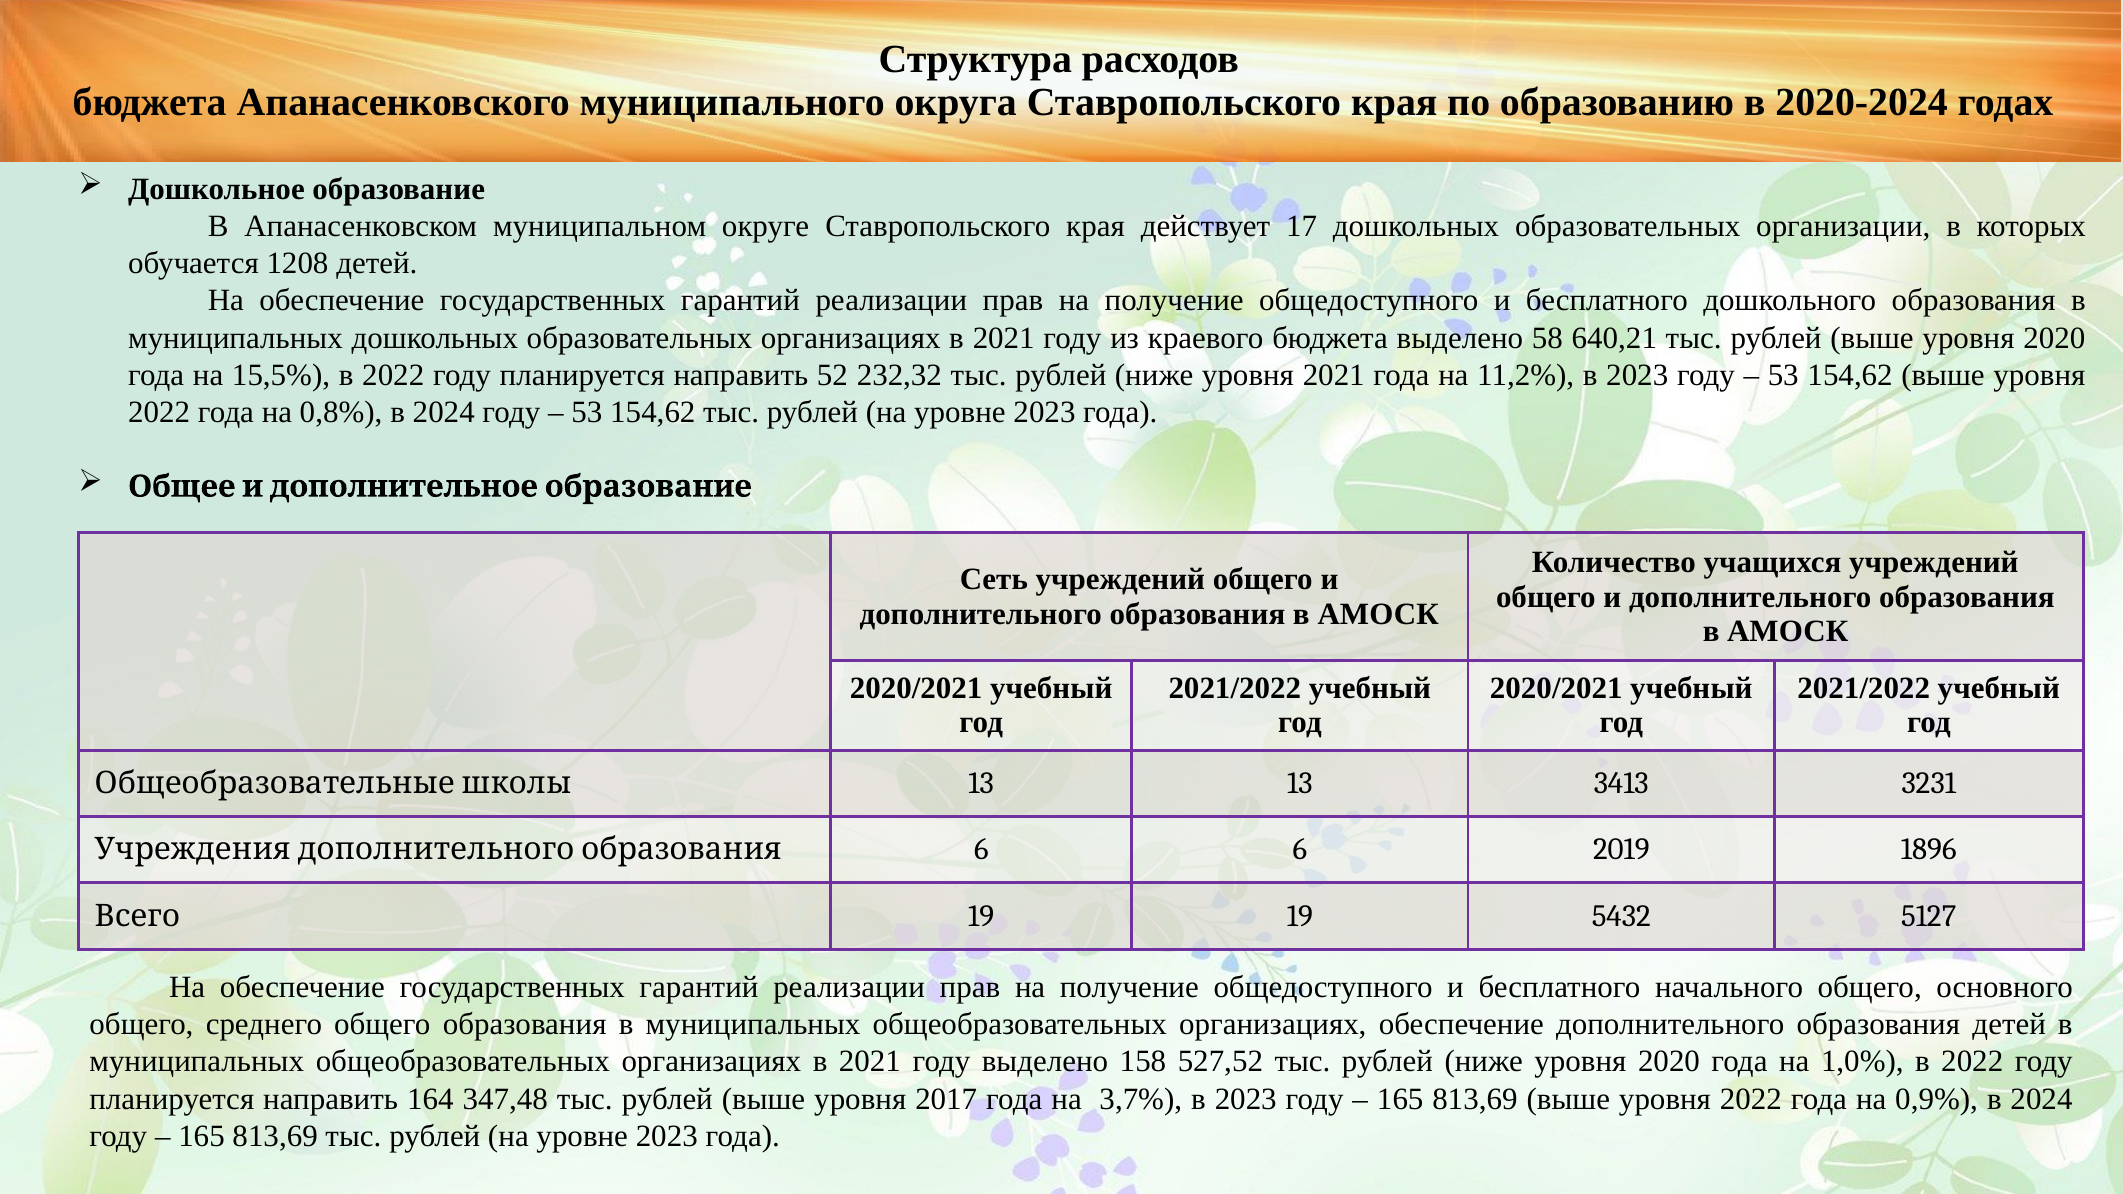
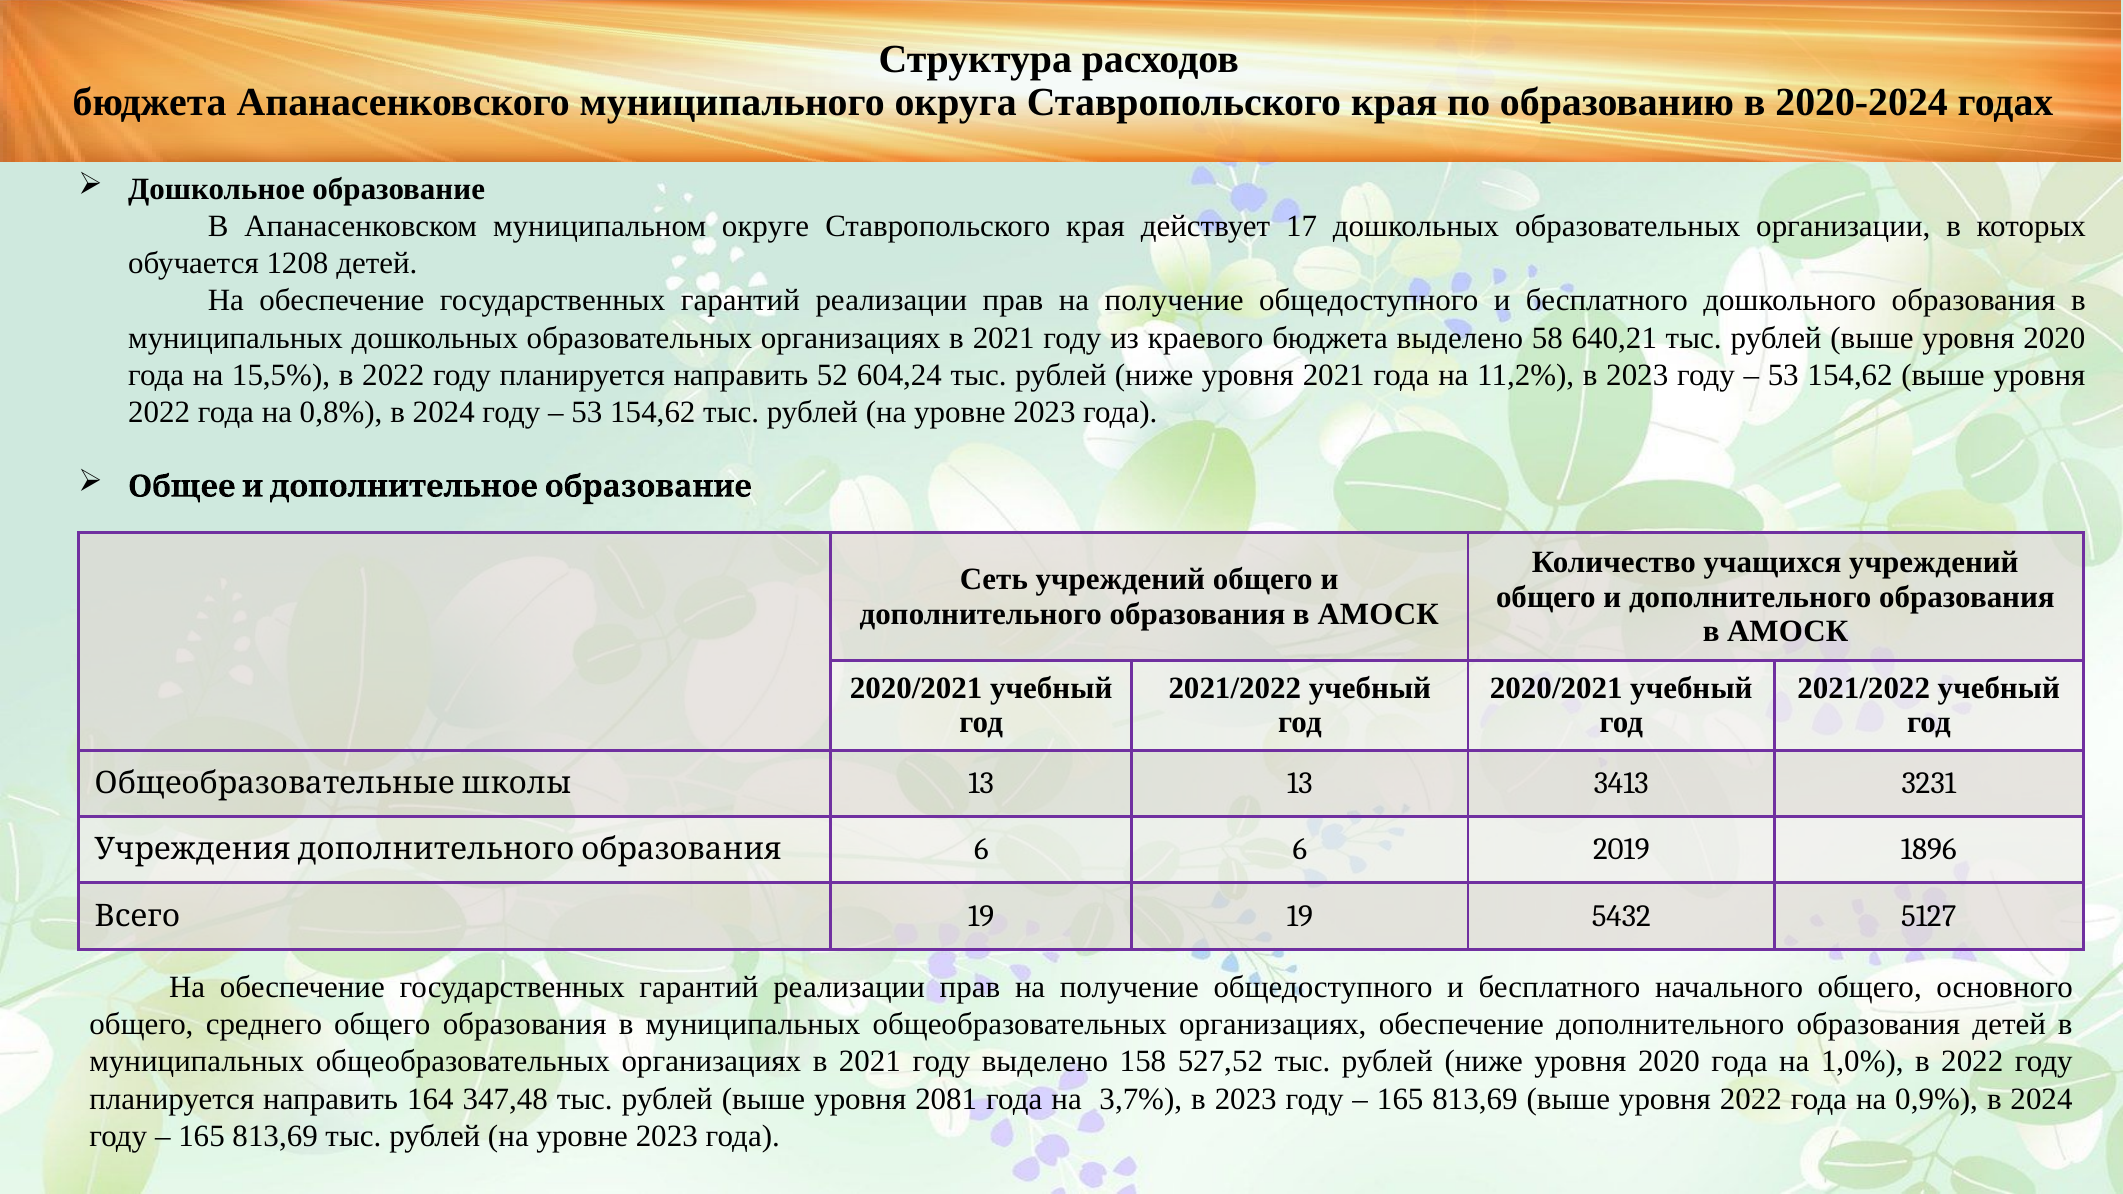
232,32: 232,32 -> 604,24
2017: 2017 -> 2081
